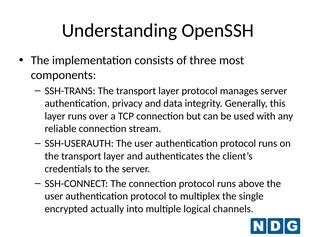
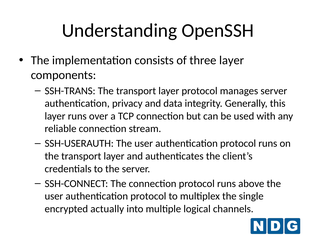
three most: most -> layer
